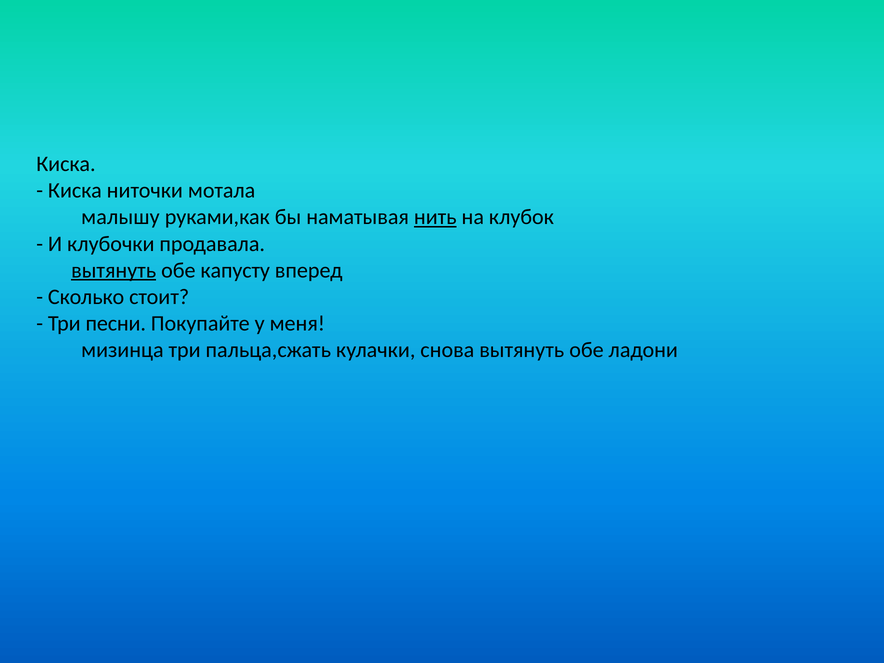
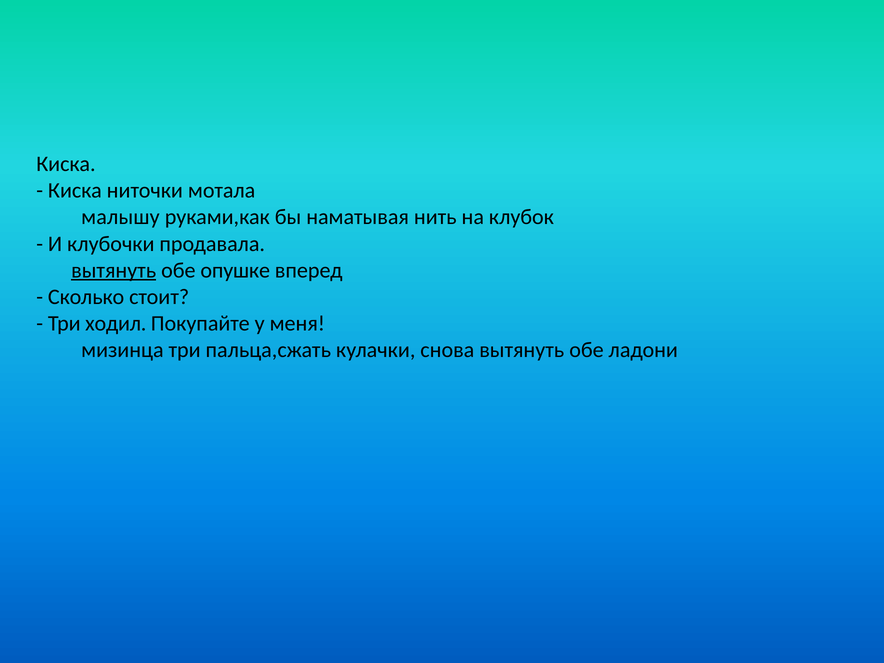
нить underline: present -> none
капусту: капусту -> опушке
песни: песни -> ходил
